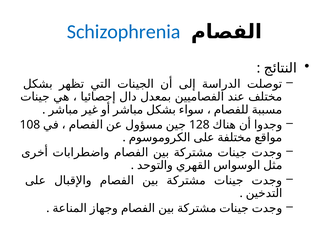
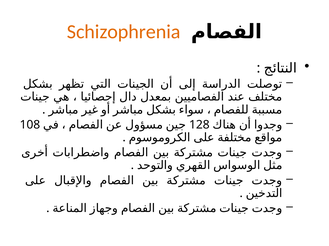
Schizophrenia colour: blue -> orange
